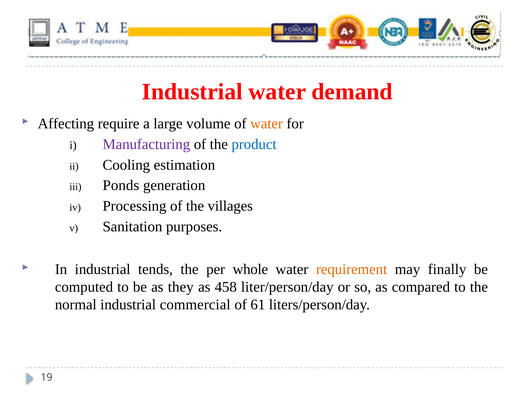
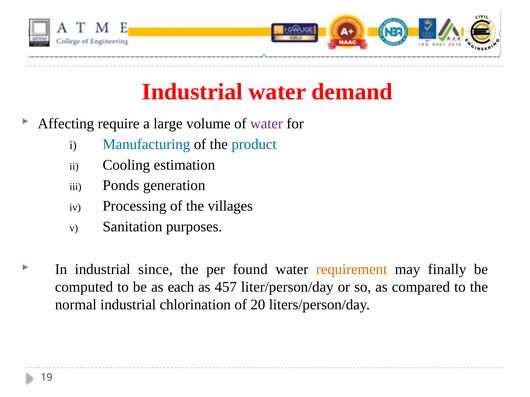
water at (267, 124) colour: orange -> purple
Manufacturing colour: purple -> blue
tends: tends -> since
whole: whole -> found
they: they -> each
458: 458 -> 457
commercial: commercial -> chlorination
61: 61 -> 20
